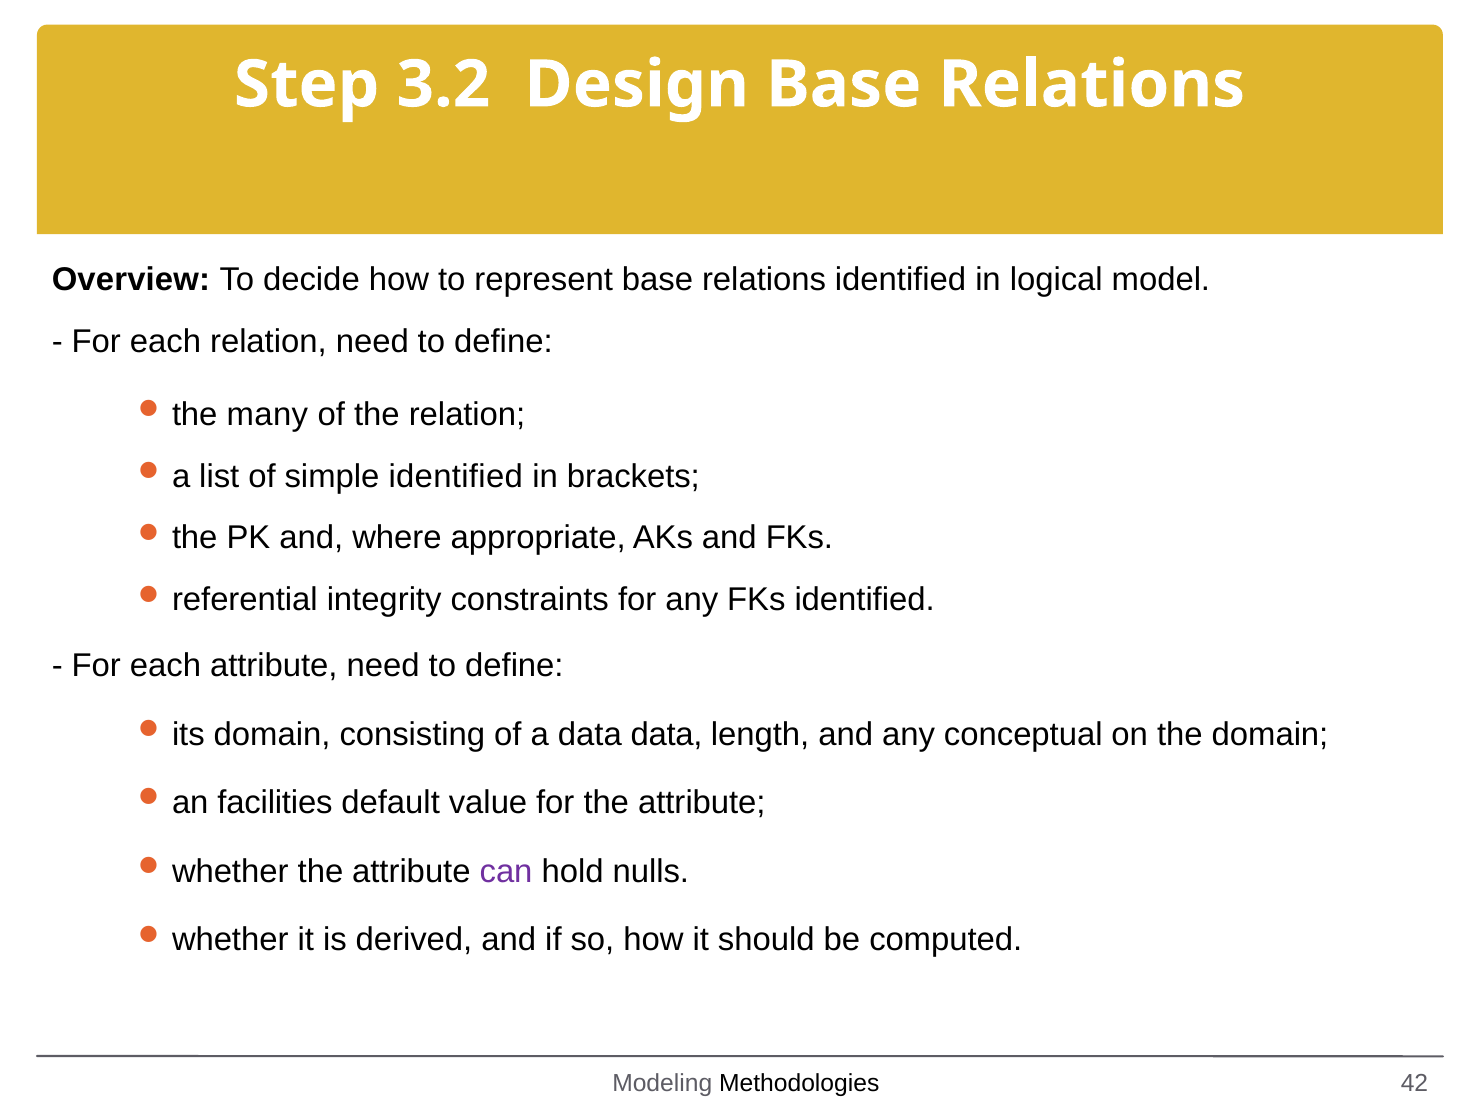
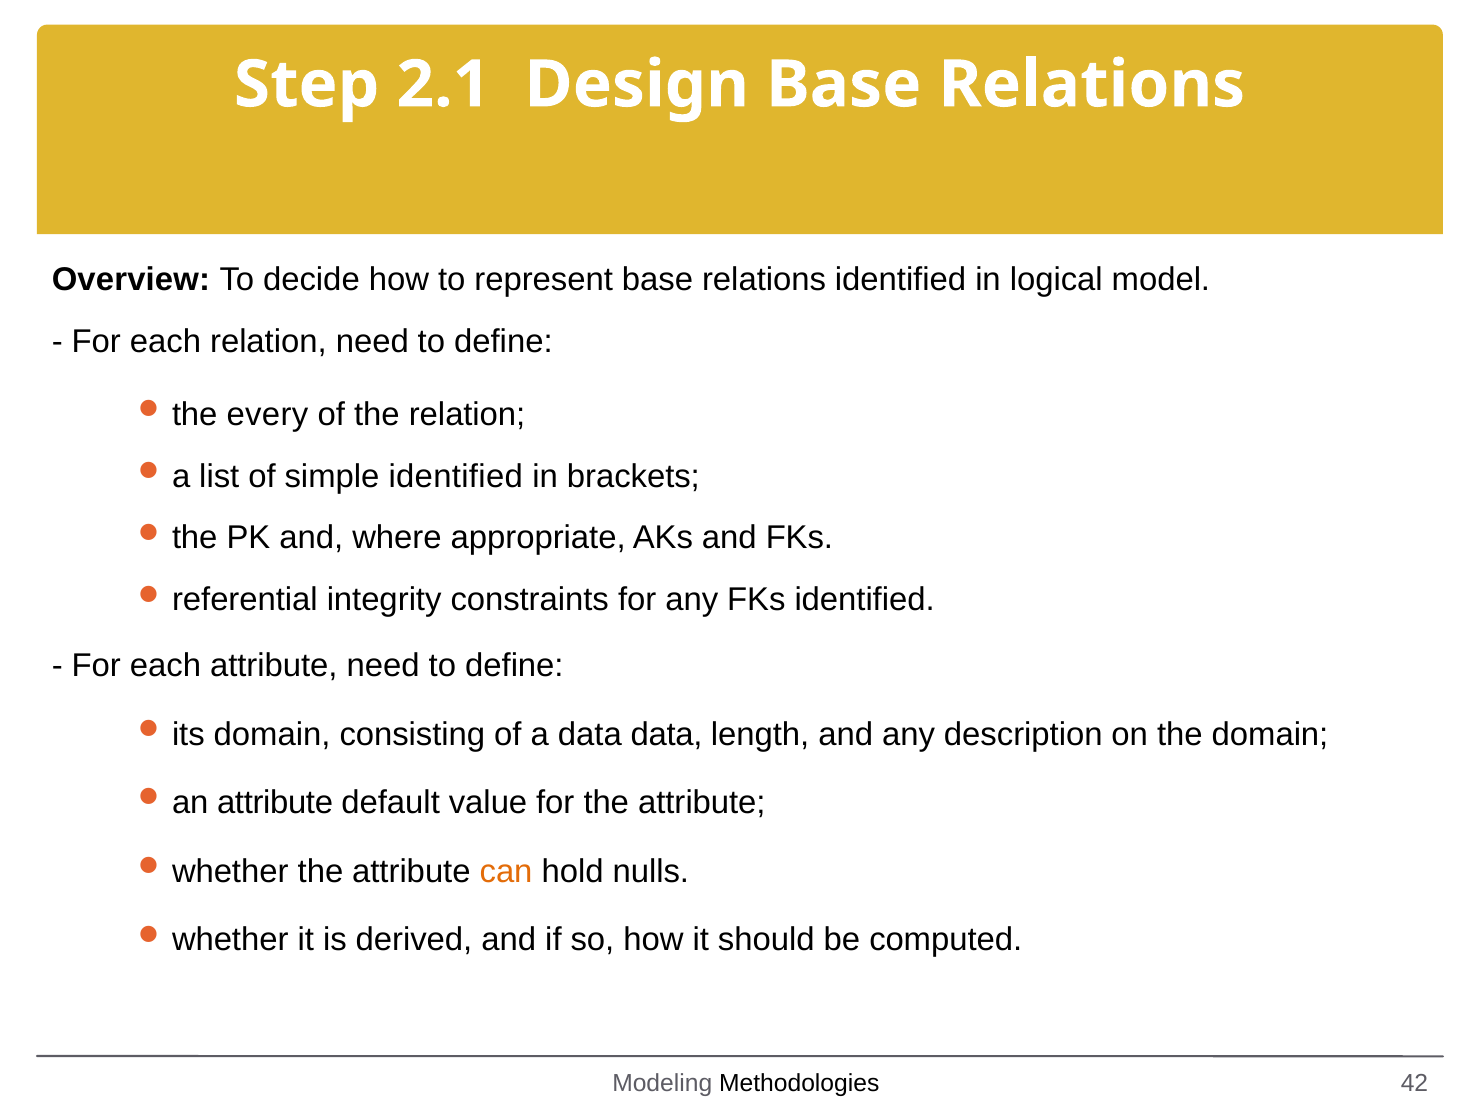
3.2: 3.2 -> 2.1
many: many -> every
conceptual: conceptual -> description
facilities at (275, 803): facilities -> attribute
can colour: purple -> orange
